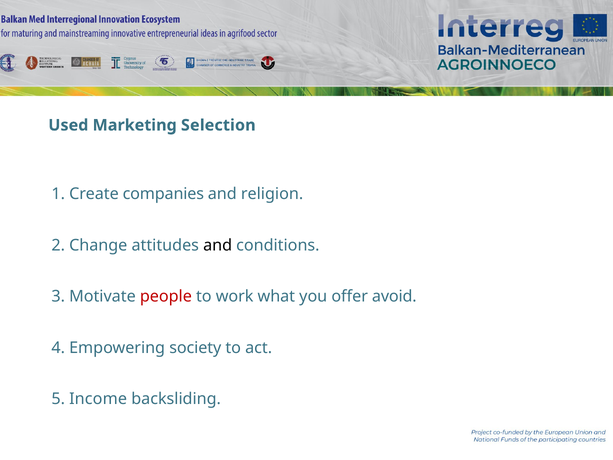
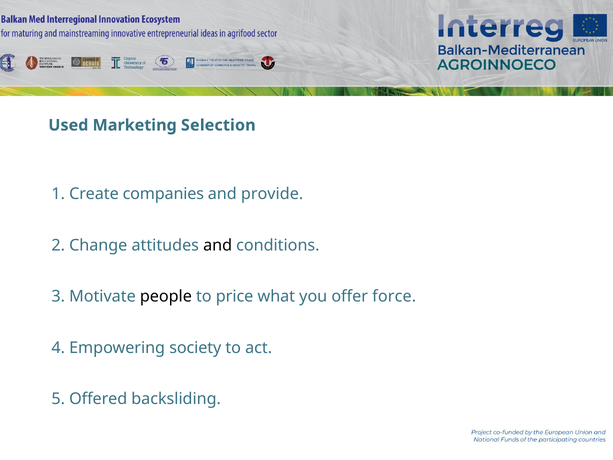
religion: religion -> provide
people colour: red -> black
work: work -> price
avoid: avoid -> force
Income: Income -> Offered
